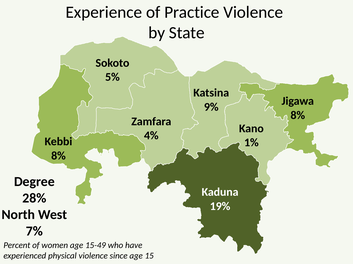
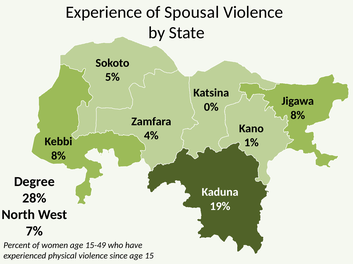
Practice: Practice -> Spousal
9%: 9% -> 0%
